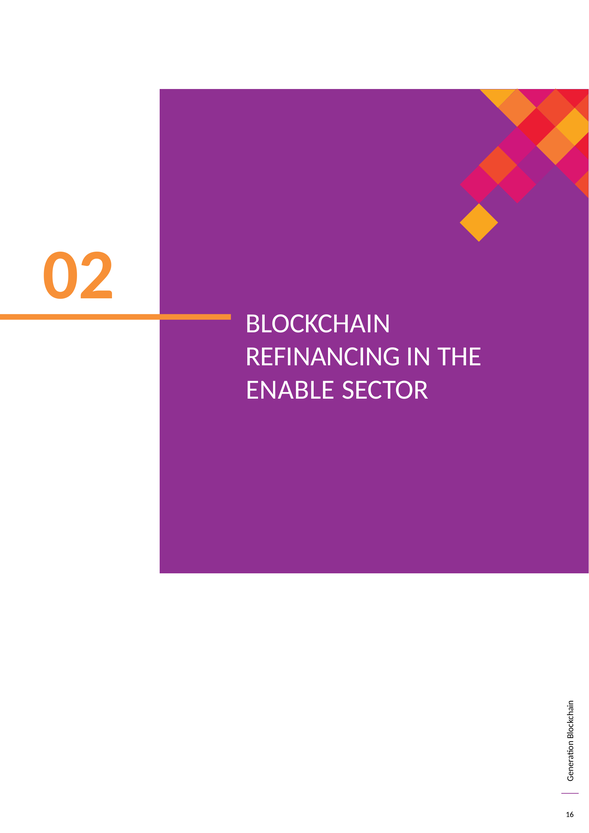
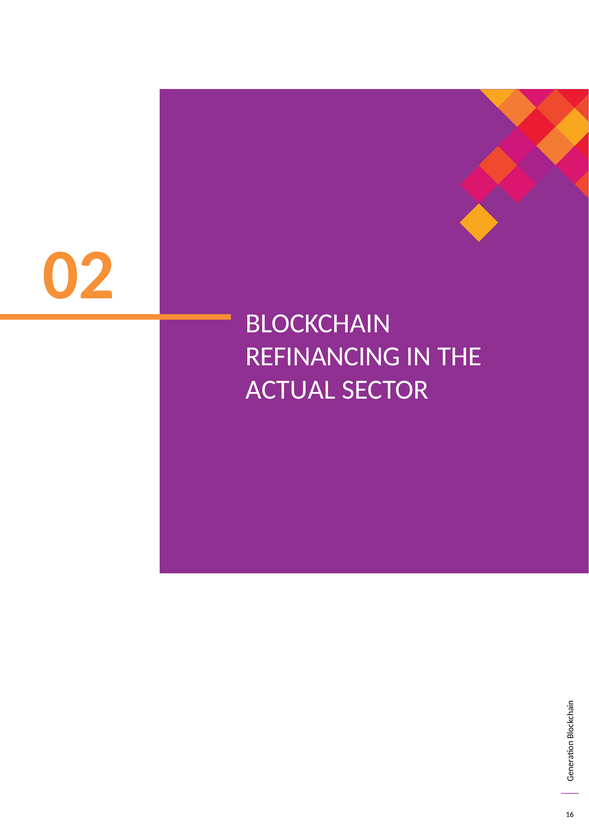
ENABLE: ENABLE -> ACTUAL
